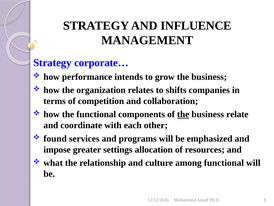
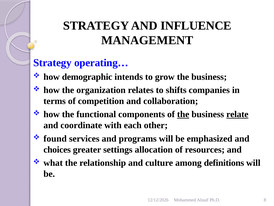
corporate…: corporate… -> operating…
performance: performance -> demographic
relate underline: none -> present
impose: impose -> choices
among functional: functional -> definitions
